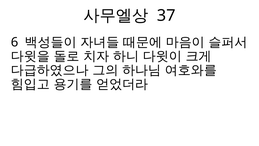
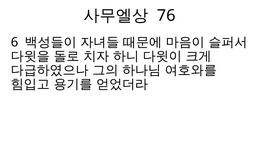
37: 37 -> 76
